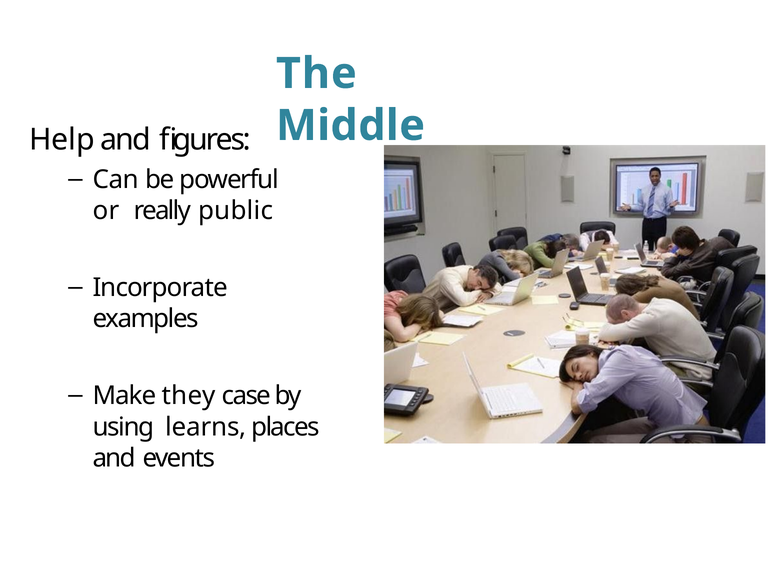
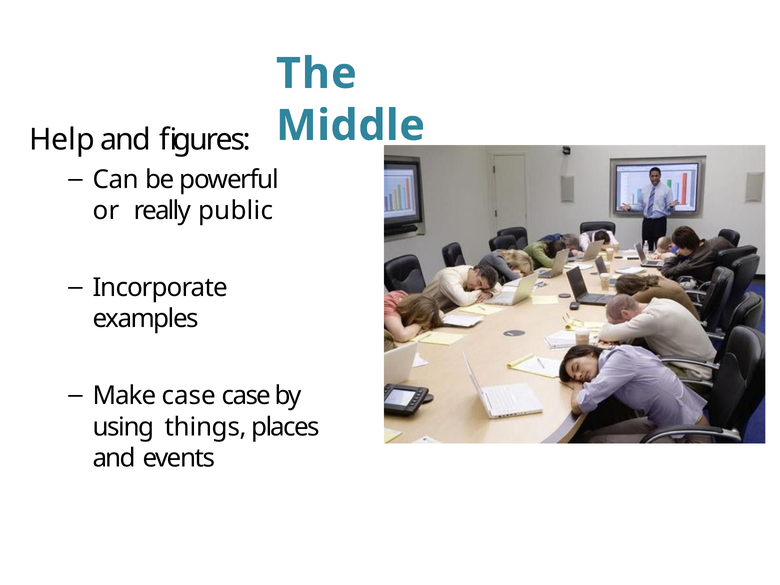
Make they: they -> case
learns: learns -> things
